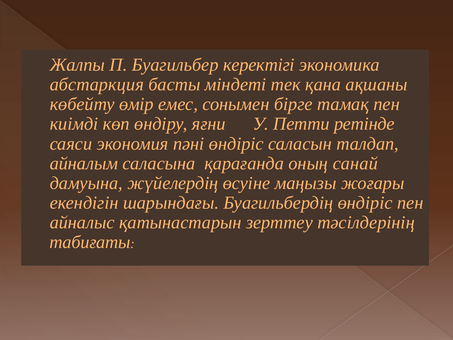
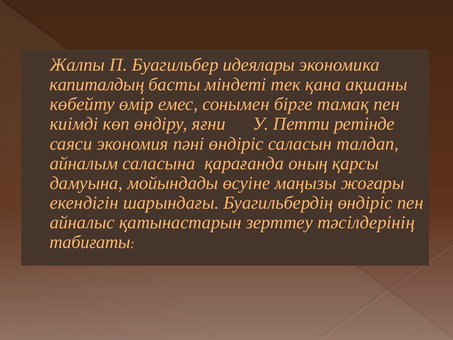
керектігі: керектігі -> идеялары
абстаркция: абстаркция -> капиталдың
санай: санай -> қарсы
жүйелердің: жүйелердің -> мойындады
